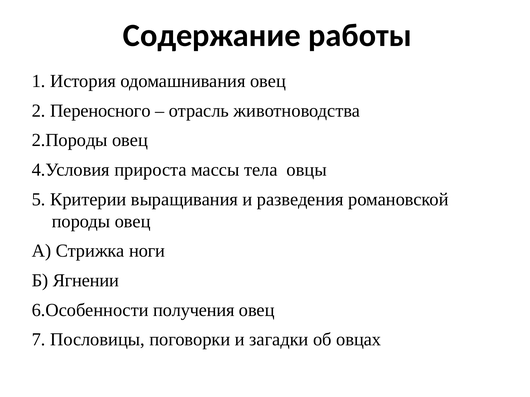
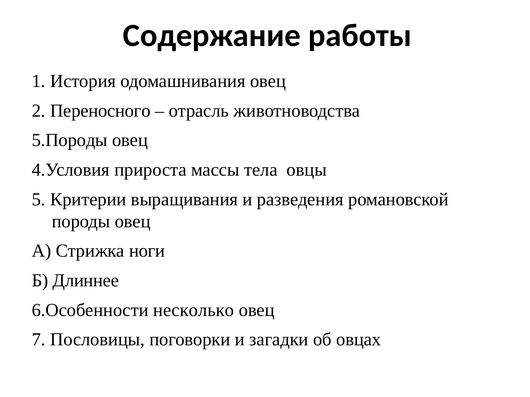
2.Породы: 2.Породы -> 5.Породы
Ягнении: Ягнении -> Длиннее
получения: получения -> несколько
